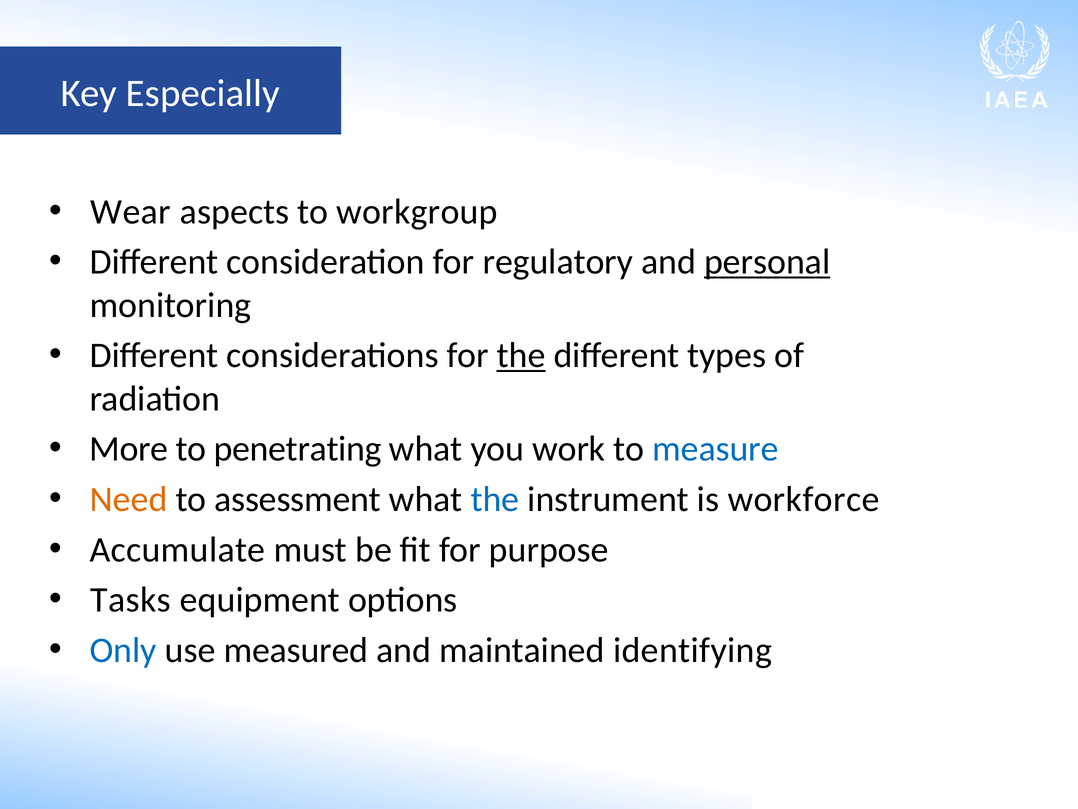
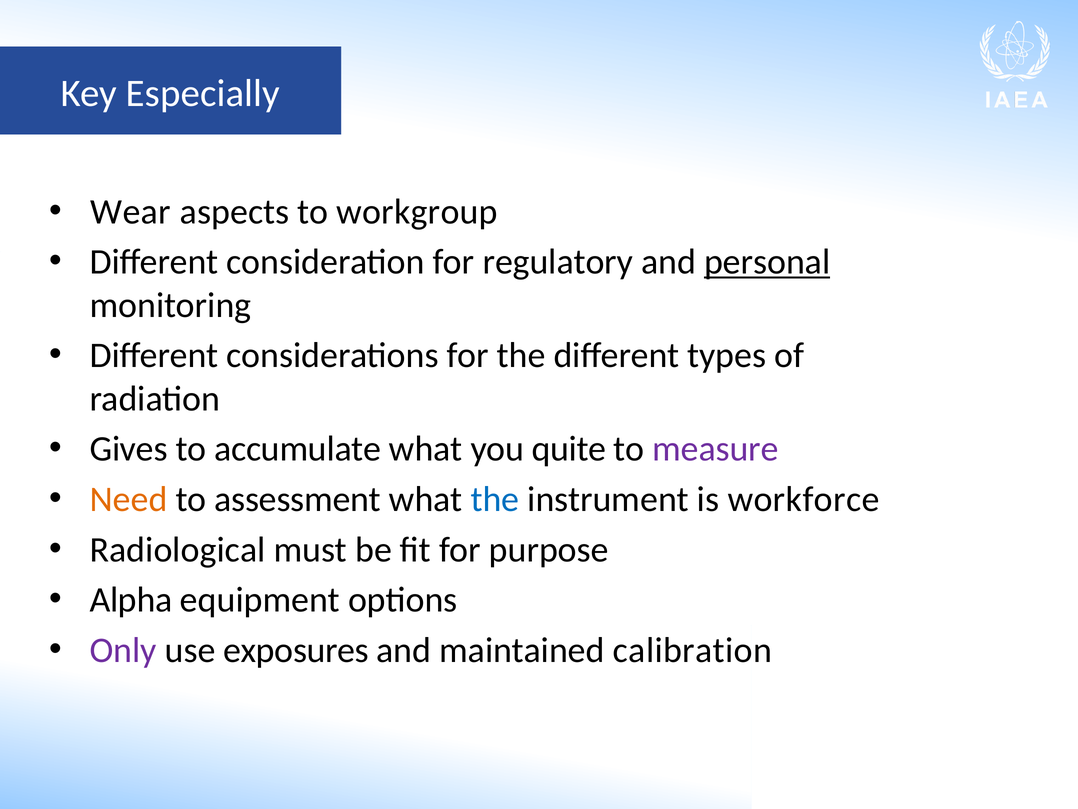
the at (521, 355) underline: present -> none
More: More -> Gives
penetrating: penetrating -> accumulate
work: work -> quite
measure colour: blue -> purple
Accumulate: Accumulate -> Radiological
Tasks: Tasks -> Alpha
Only colour: blue -> purple
measured: measured -> exposures
identifying: identifying -> calibration
